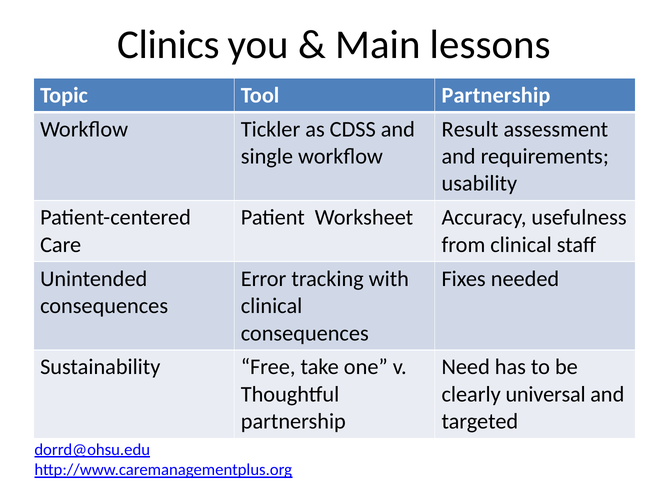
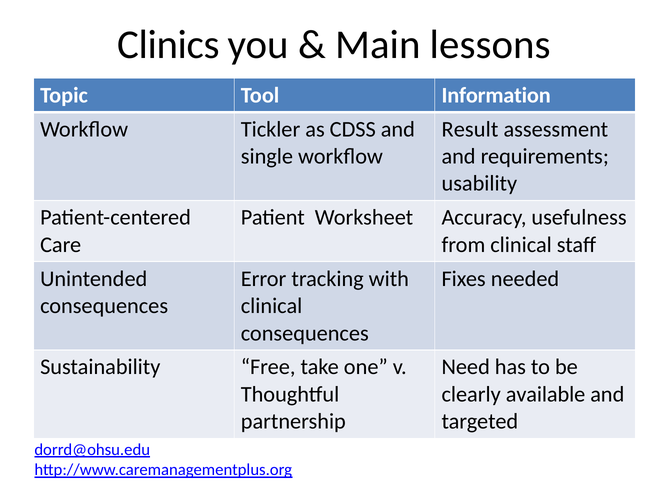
Tool Partnership: Partnership -> Information
universal: universal -> available
